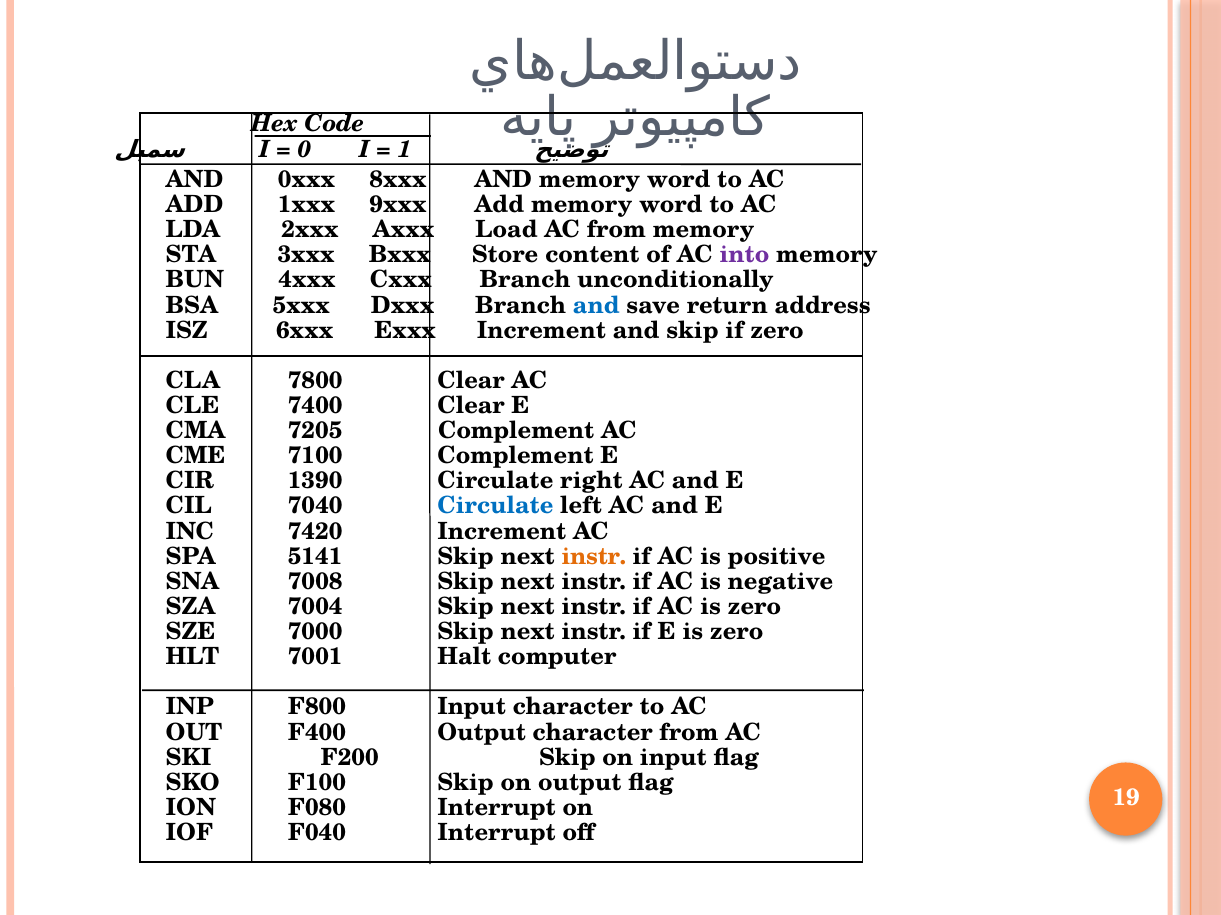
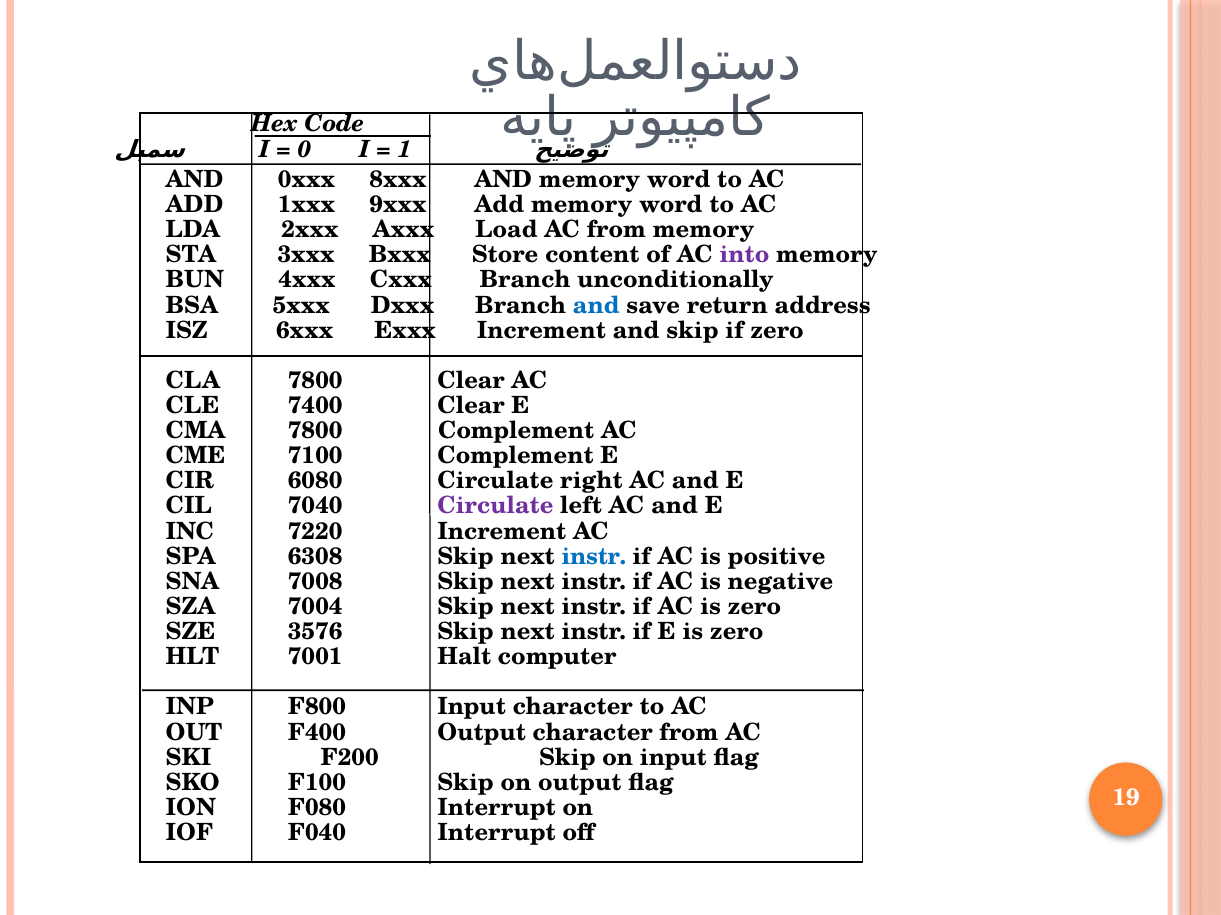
CMA 7205: 7205 -> 7800
1390: 1390 -> 6080
Circulate at (495, 507) colour: blue -> purple
7420: 7420 -> 7220
5141: 5141 -> 6308
instr at (594, 557) colour: orange -> blue
7000: 7000 -> 3576
